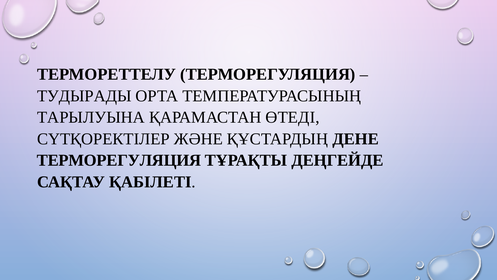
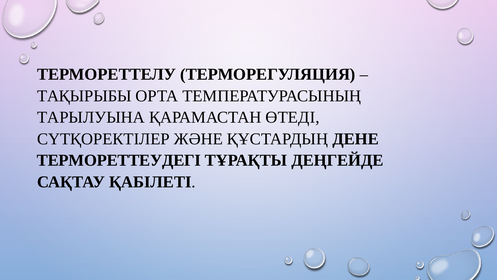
ТУДЫРАДЫ: ТУДЫРАДЫ -> ТАҚЫРЫБЫ
ТЕРМОРЕГУЛЯЦИЯ at (119, 160): ТЕРМОРЕГУЛЯЦИЯ -> ТЕРМОРЕТТЕУДЕГІ
